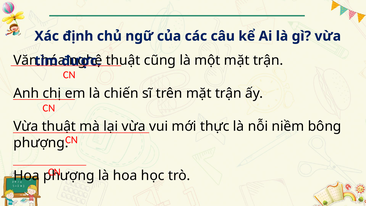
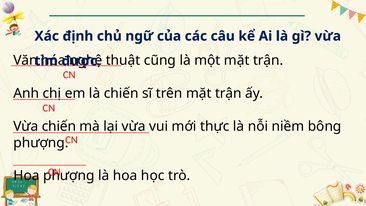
Vừa thuật: thuật -> chiến
